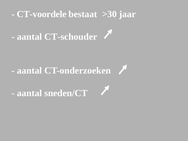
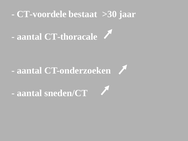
CT-schouder: CT-schouder -> CT-thoracale
